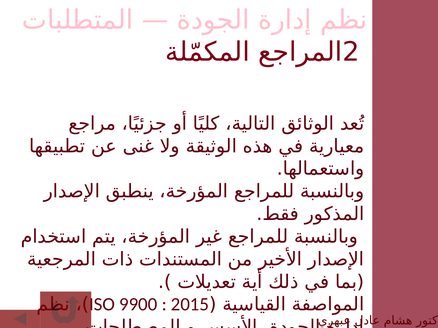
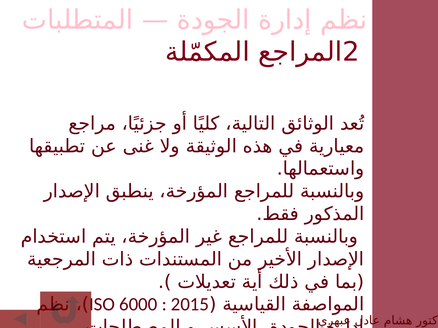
9900: 9900 -> 6000
